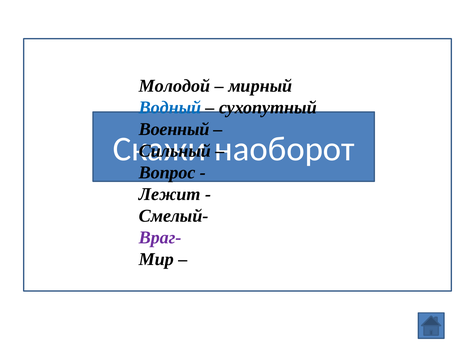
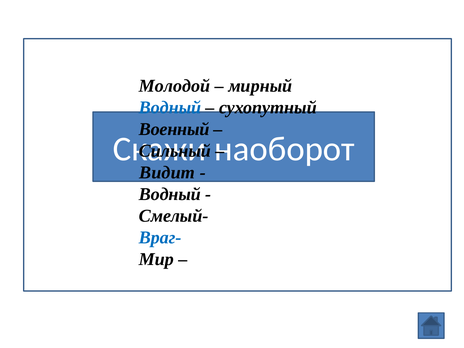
Вопрос: Вопрос -> Видит
Лежит at (170, 194): Лежит -> Водный
Враг- colour: purple -> blue
